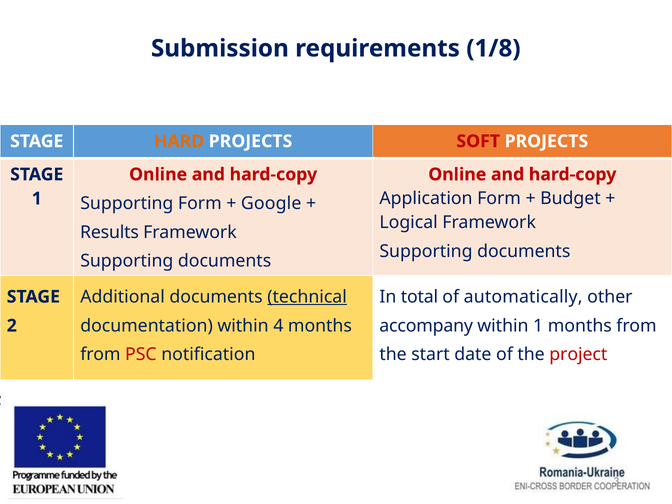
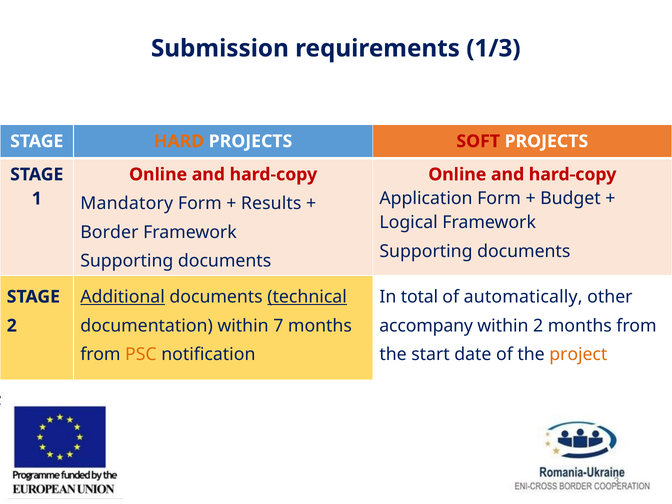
1/8: 1/8 -> 1/3
Supporting at (127, 203): Supporting -> Mandatory
Google: Google -> Results
Results: Results -> Border
Additional underline: none -> present
4: 4 -> 7
within 1: 1 -> 2
PSC colour: red -> orange
project colour: red -> orange
